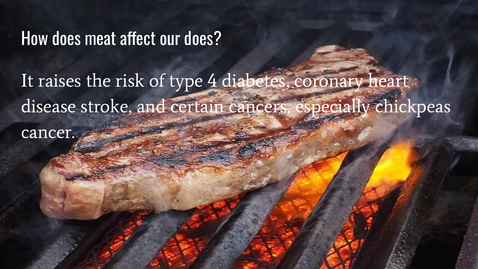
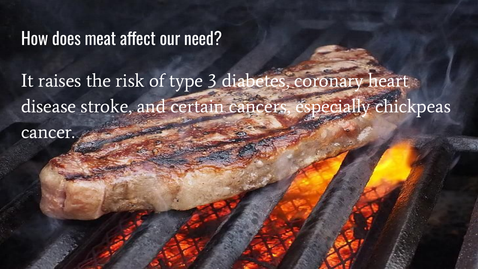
our does: does -> need
4: 4 -> 3
